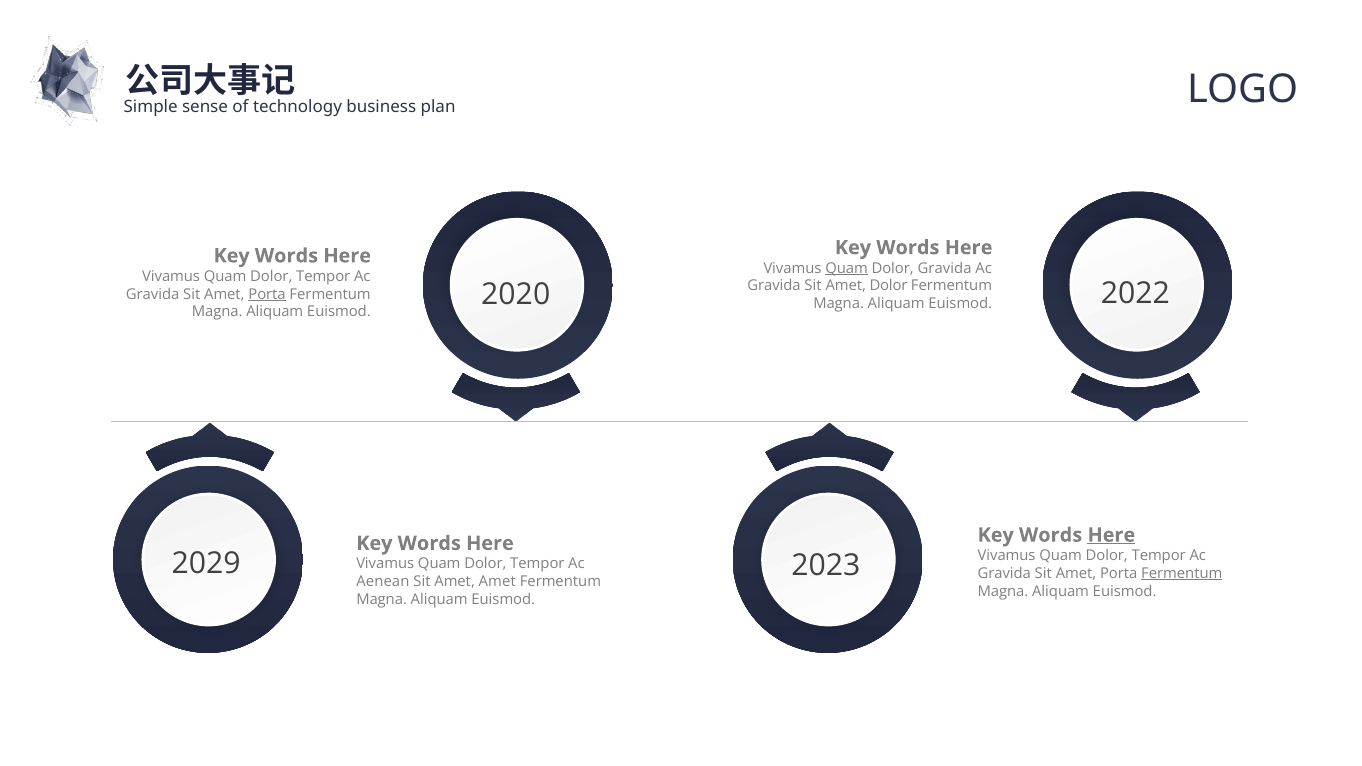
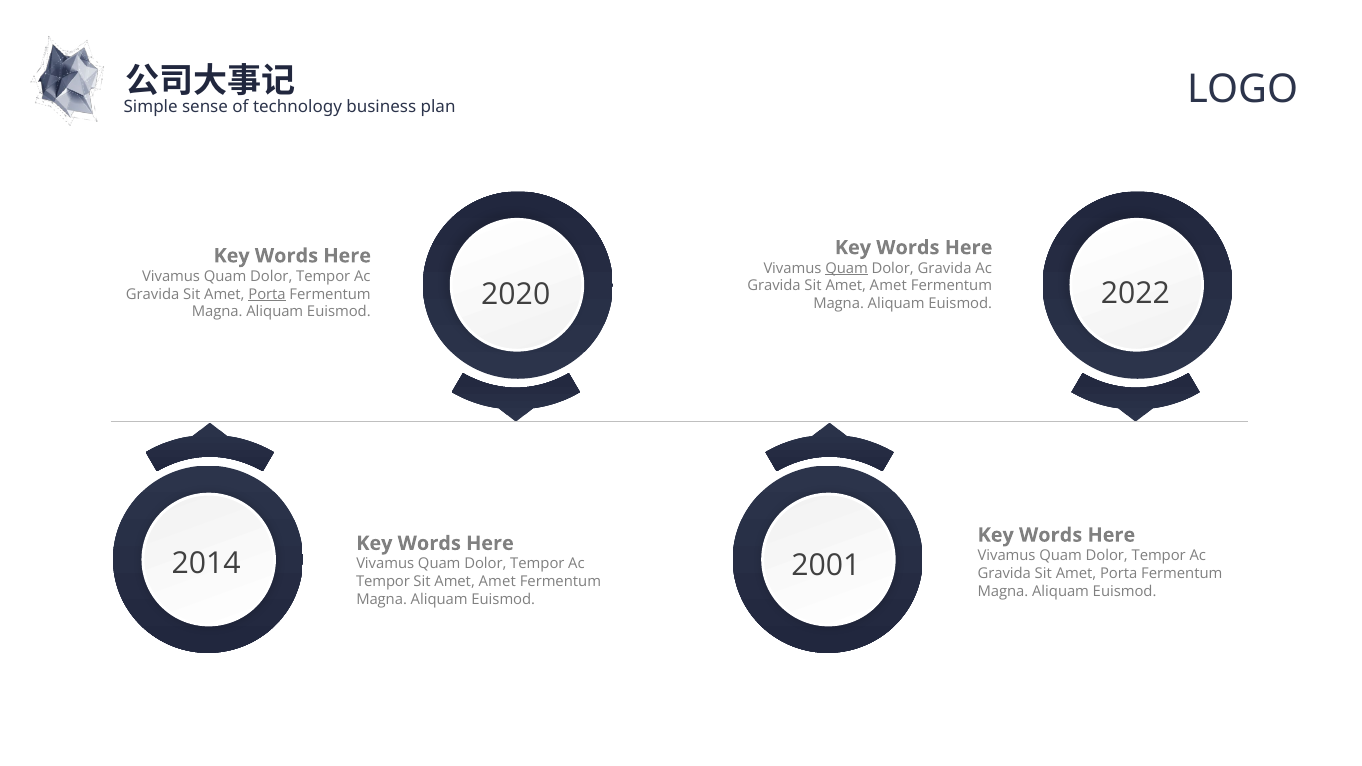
Gravida Sit Amet Dolor: Dolor -> Amet
Here at (1111, 535) underline: present -> none
2029: 2029 -> 2014
2023: 2023 -> 2001
Fermentum at (1182, 574) underline: present -> none
Aenean at (383, 582): Aenean -> Tempor
